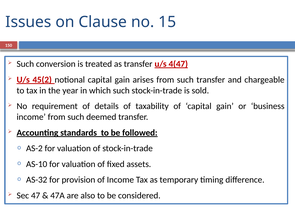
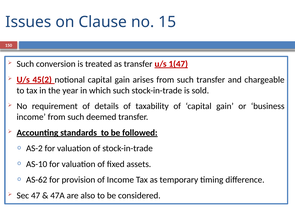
4(47: 4(47 -> 1(47
AS-32: AS-32 -> AS-62
